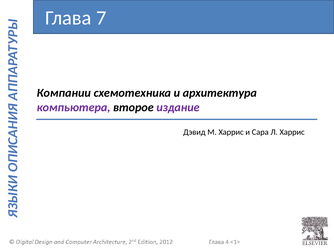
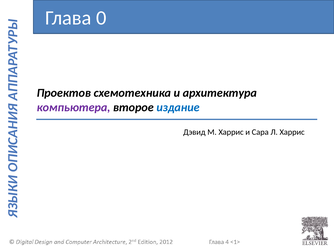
7: 7 -> 0
Компании: Компании -> Проектов
издание colour: purple -> blue
